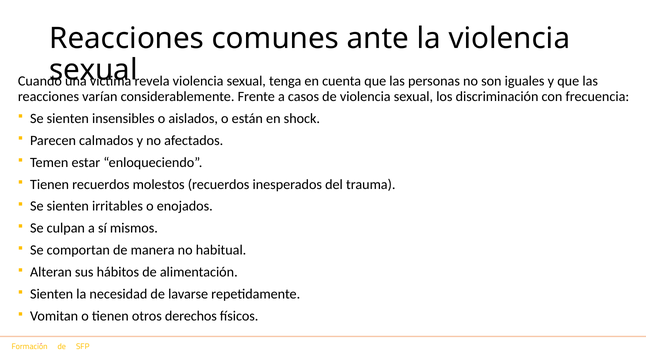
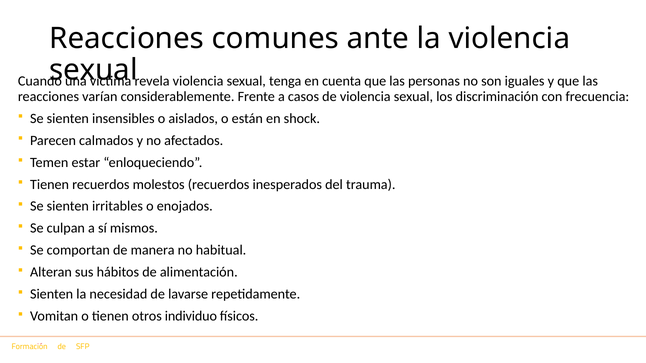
derechos: derechos -> individuo
